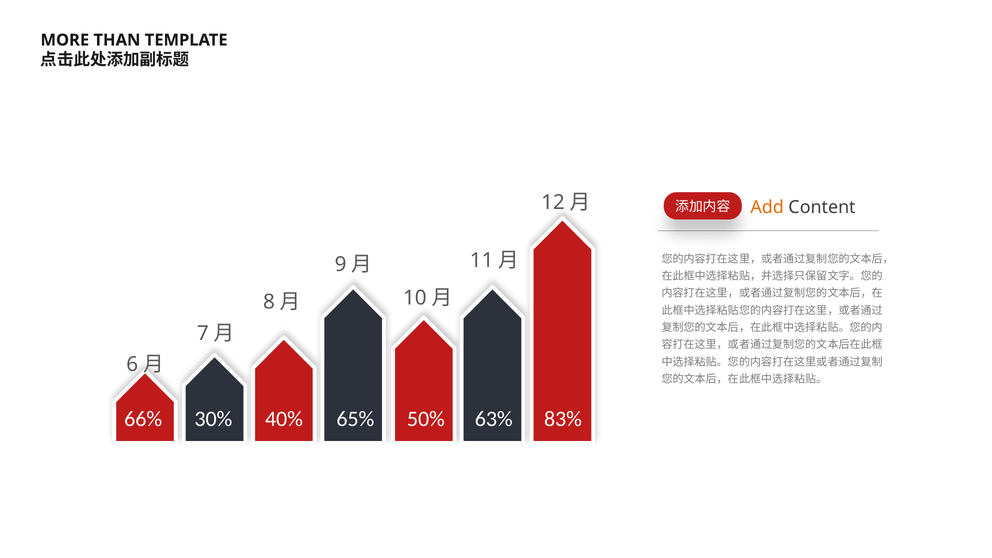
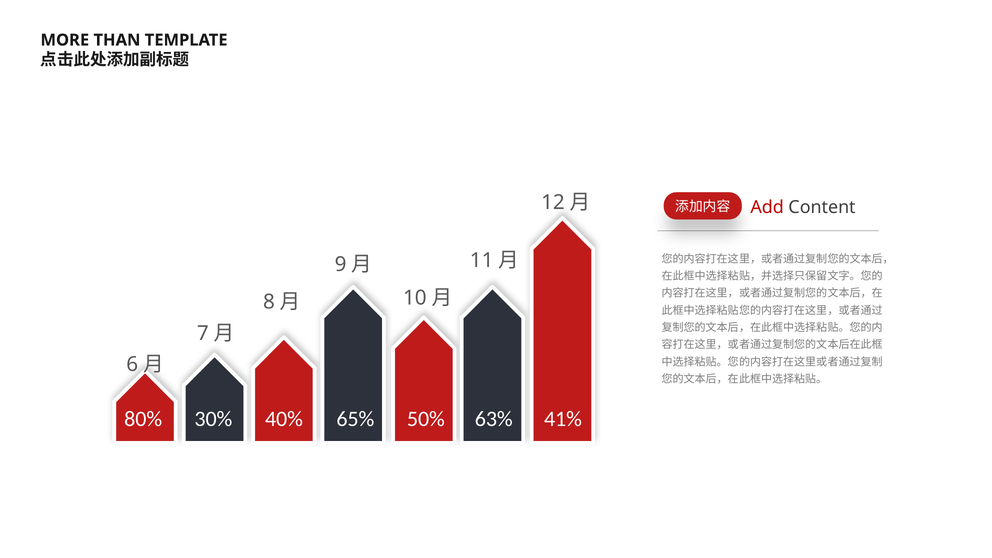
Add colour: orange -> red
66%: 66% -> 80%
83%: 83% -> 41%
